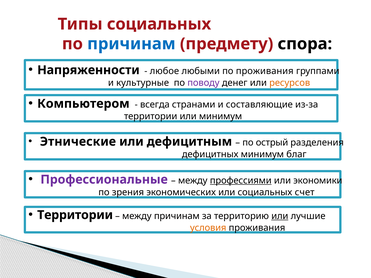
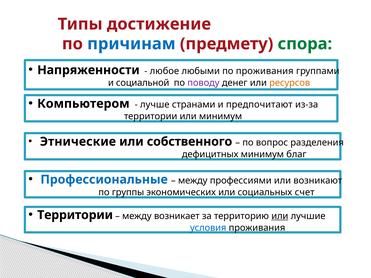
Типы социальных: социальных -> достижение
спора colour: black -> green
культурные: культурные -> социальной
всегда: всегда -> лучше
составляющие: составляющие -> предпочитают
дефицитным: дефицитным -> собственного
острый: острый -> вопрос
Профессиональные colour: purple -> blue
профессиями underline: present -> none
экономики: экономики -> возникают
зрения: зрения -> группы
между причинам: причинам -> возникает
условия colour: orange -> blue
